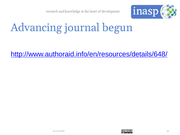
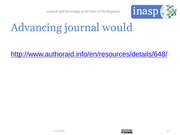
begun: begun -> would
